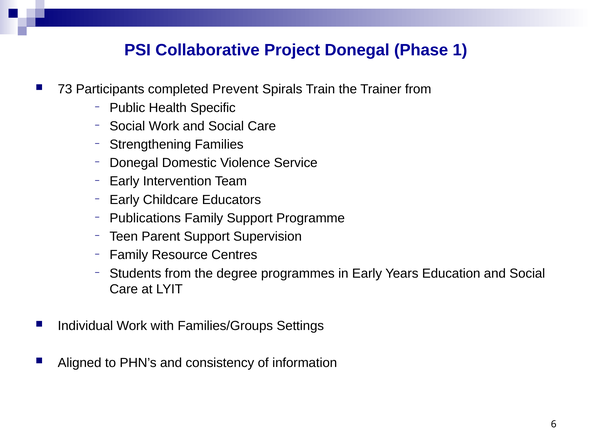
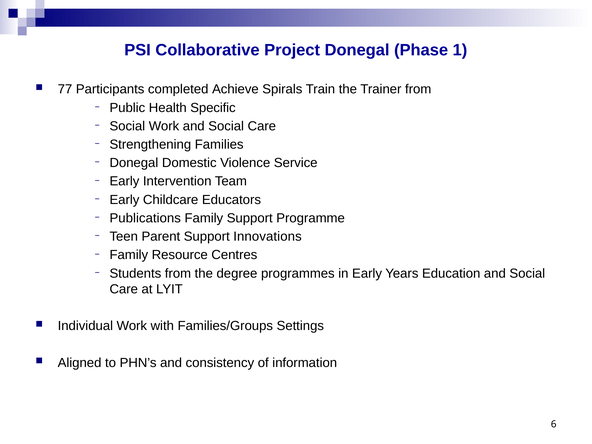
73: 73 -> 77
Prevent: Prevent -> Achieve
Supervision: Supervision -> Innovations
